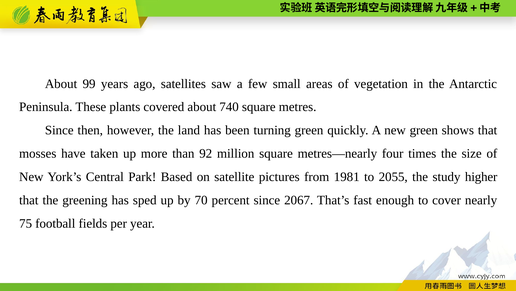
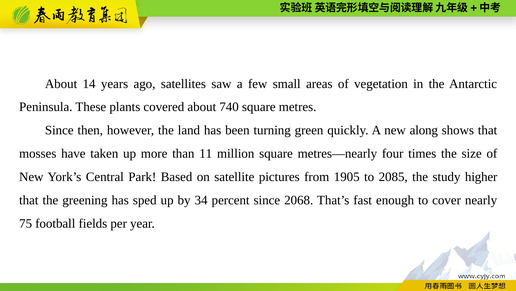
99: 99 -> 14
new green: green -> along
92: 92 -> 11
1981: 1981 -> 1905
2055: 2055 -> 2085
70: 70 -> 34
2067: 2067 -> 2068
